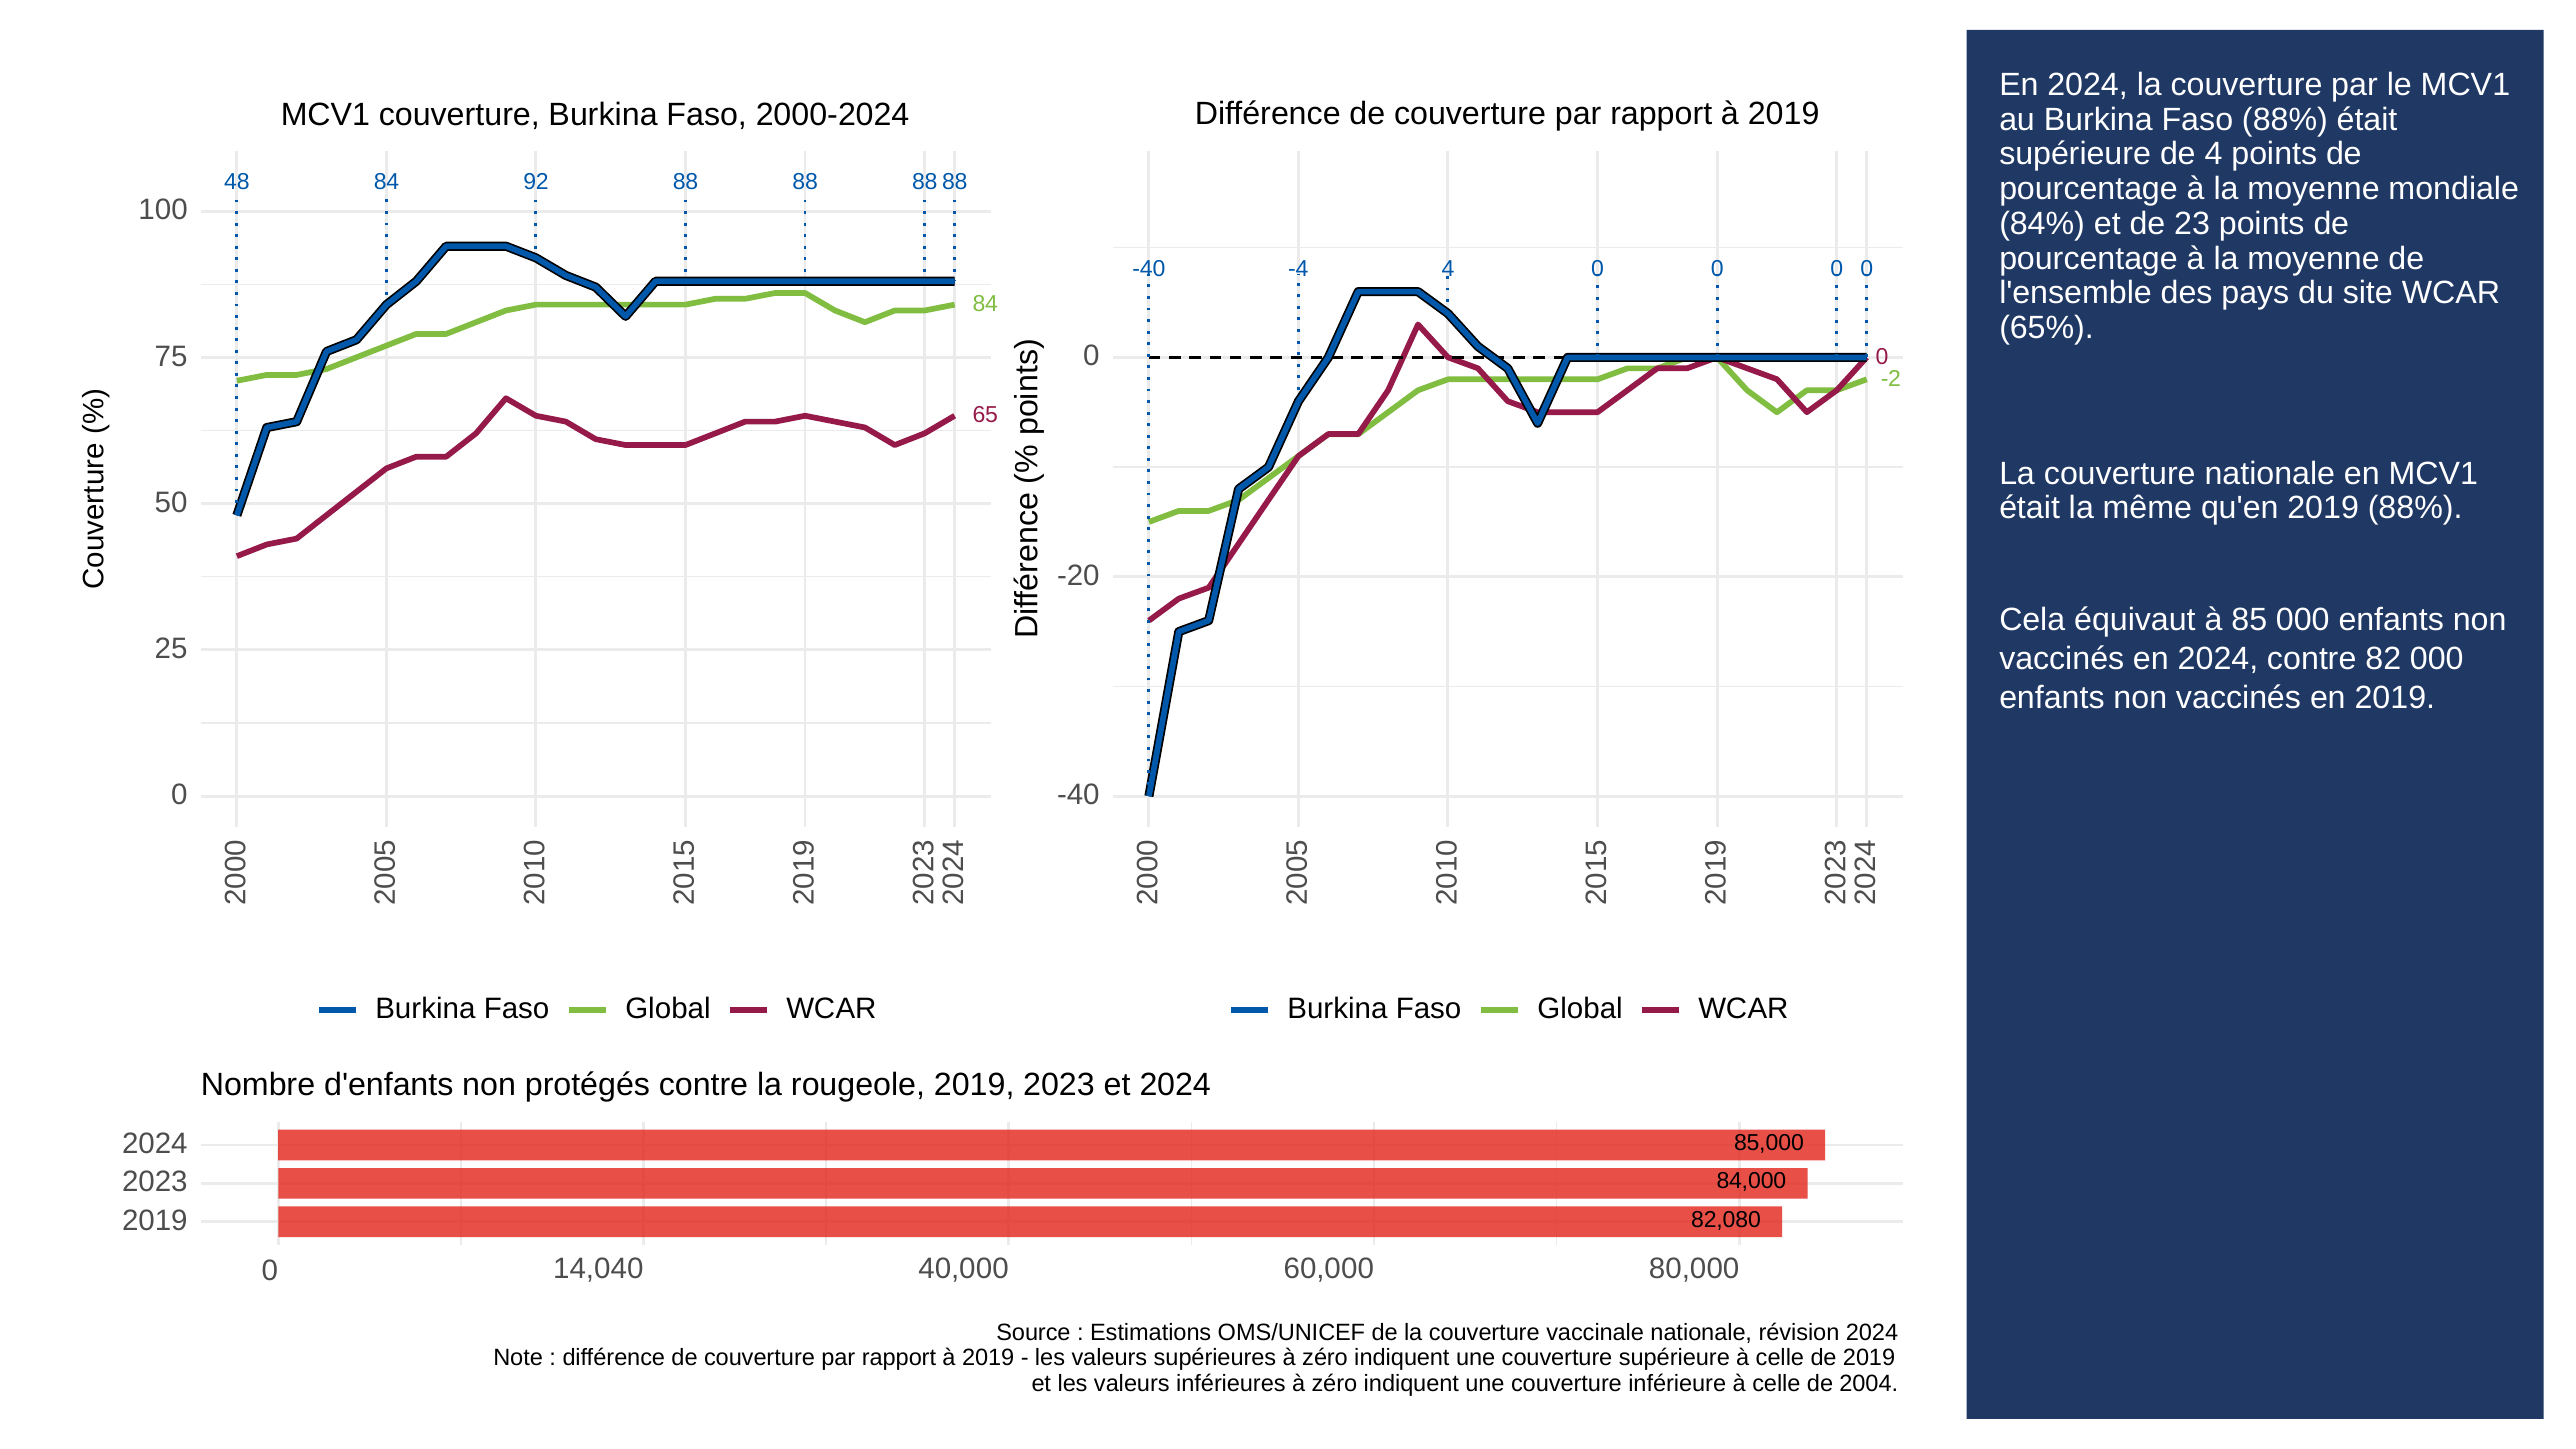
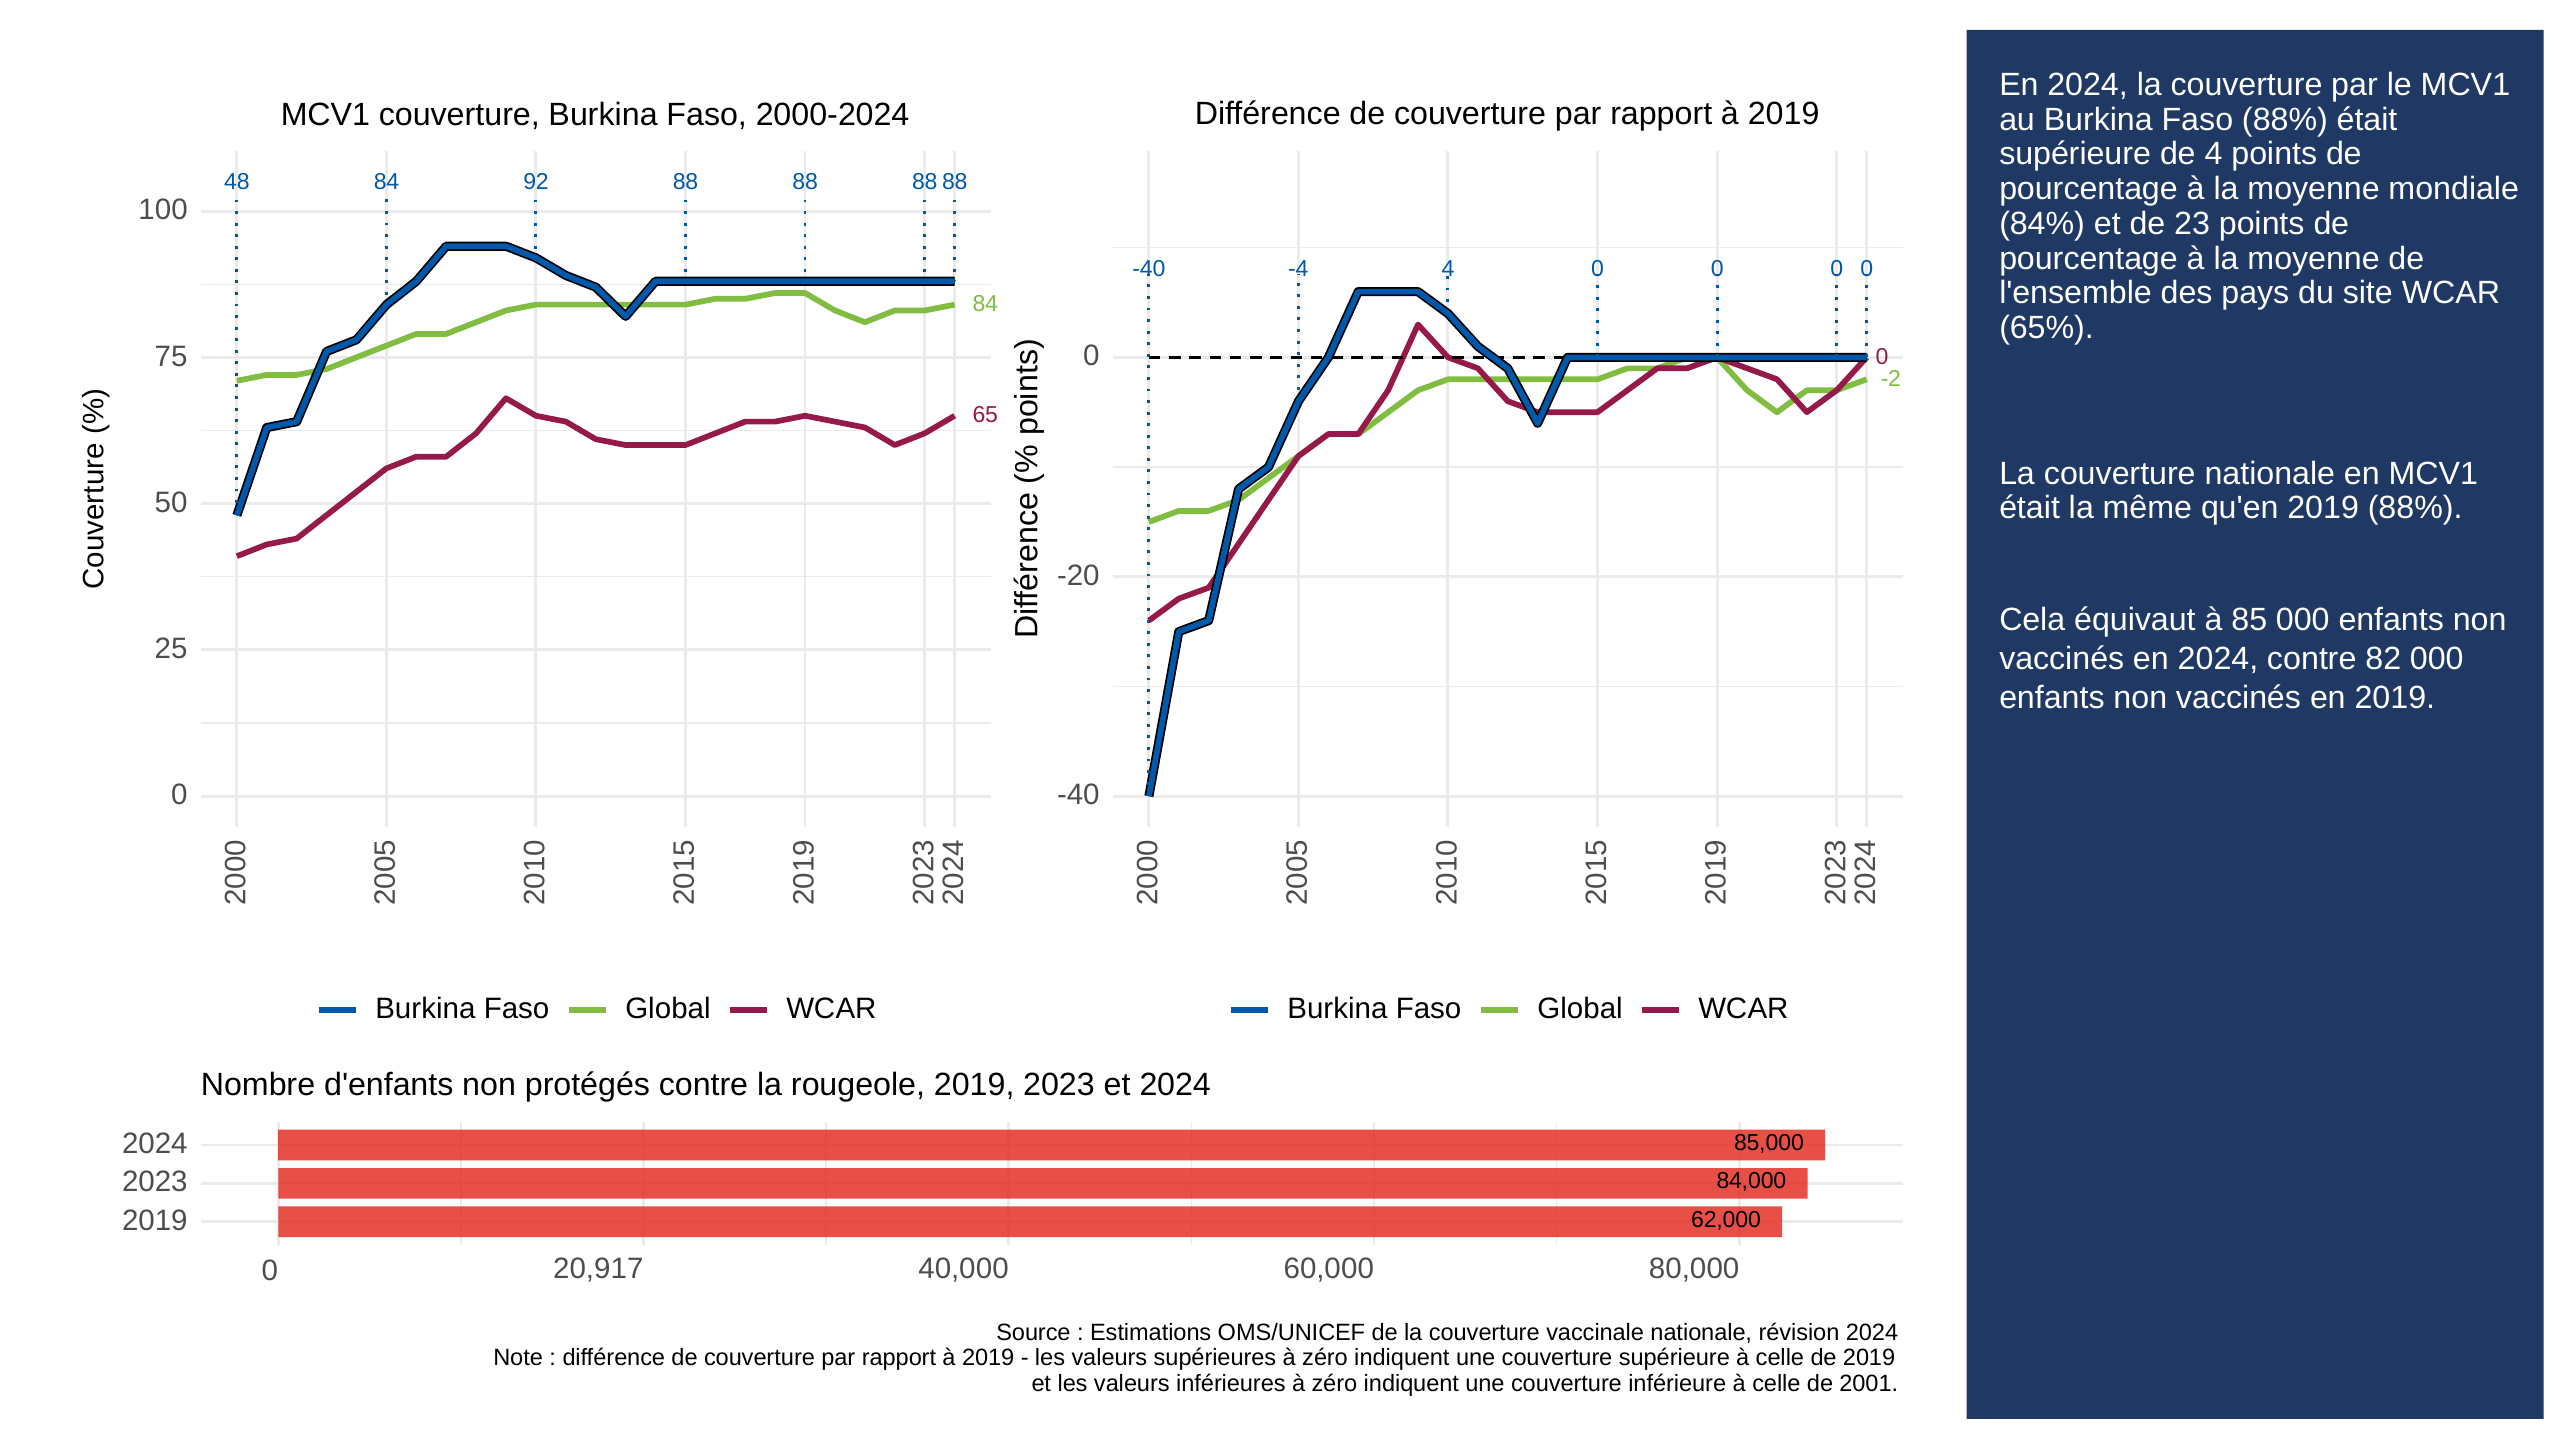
82,080: 82,080 -> 62,000
14,040: 14,040 -> 20,917
2004: 2004 -> 2001
